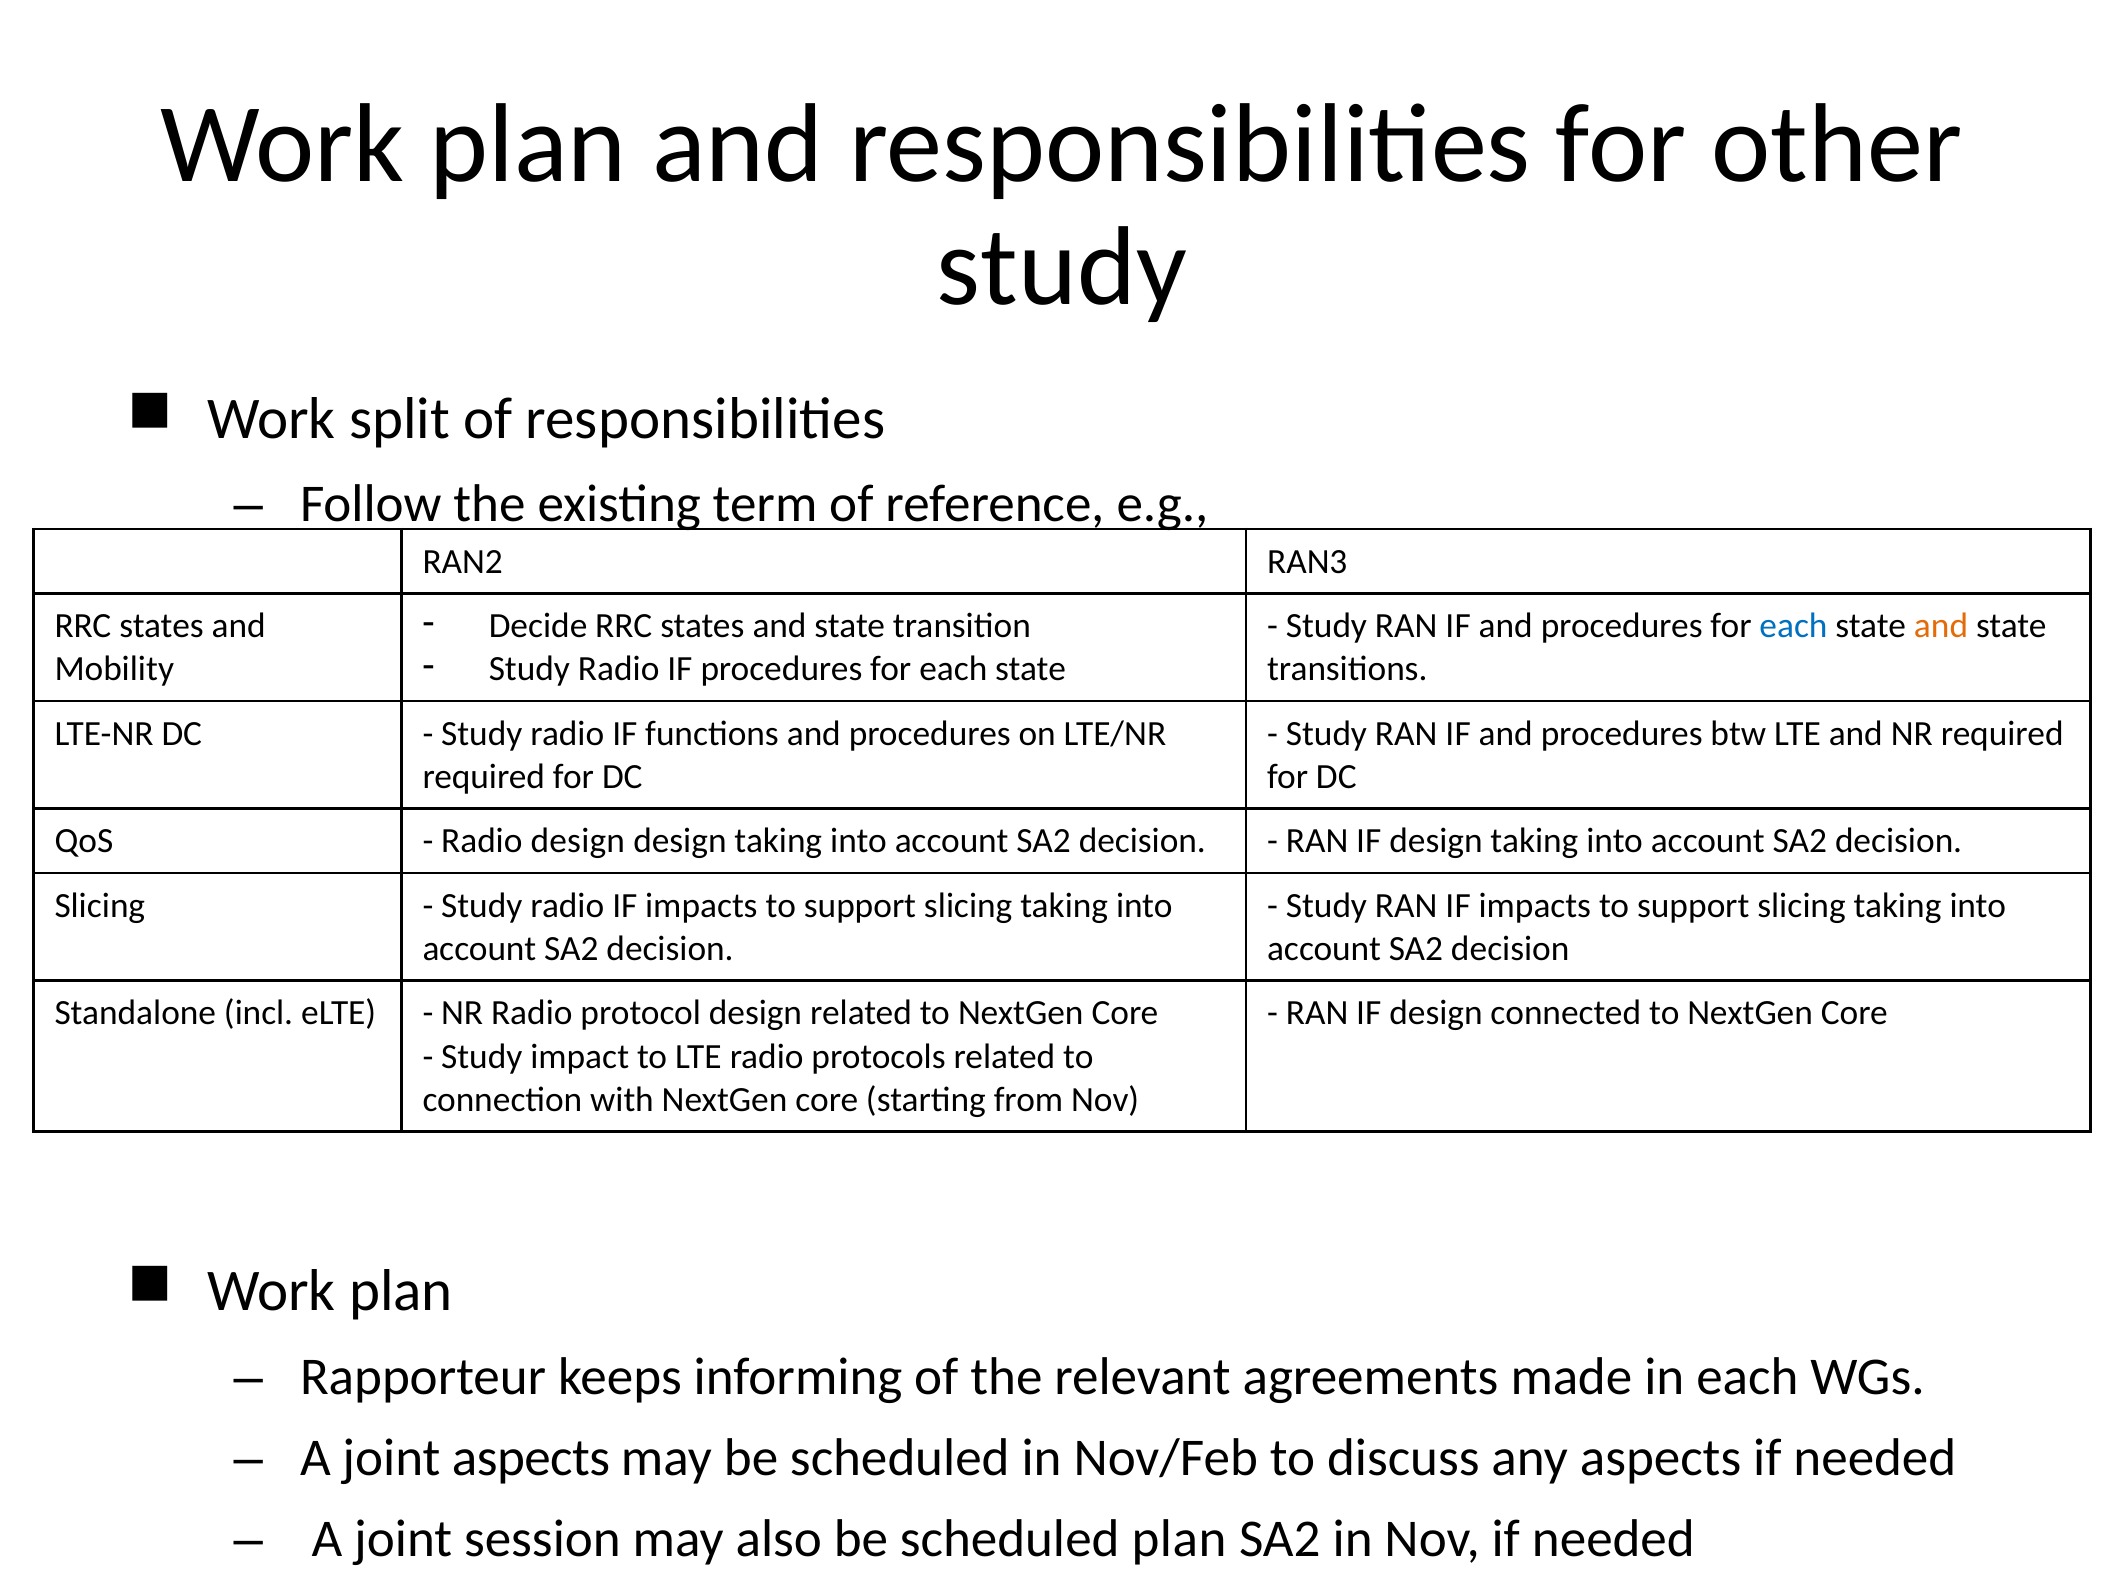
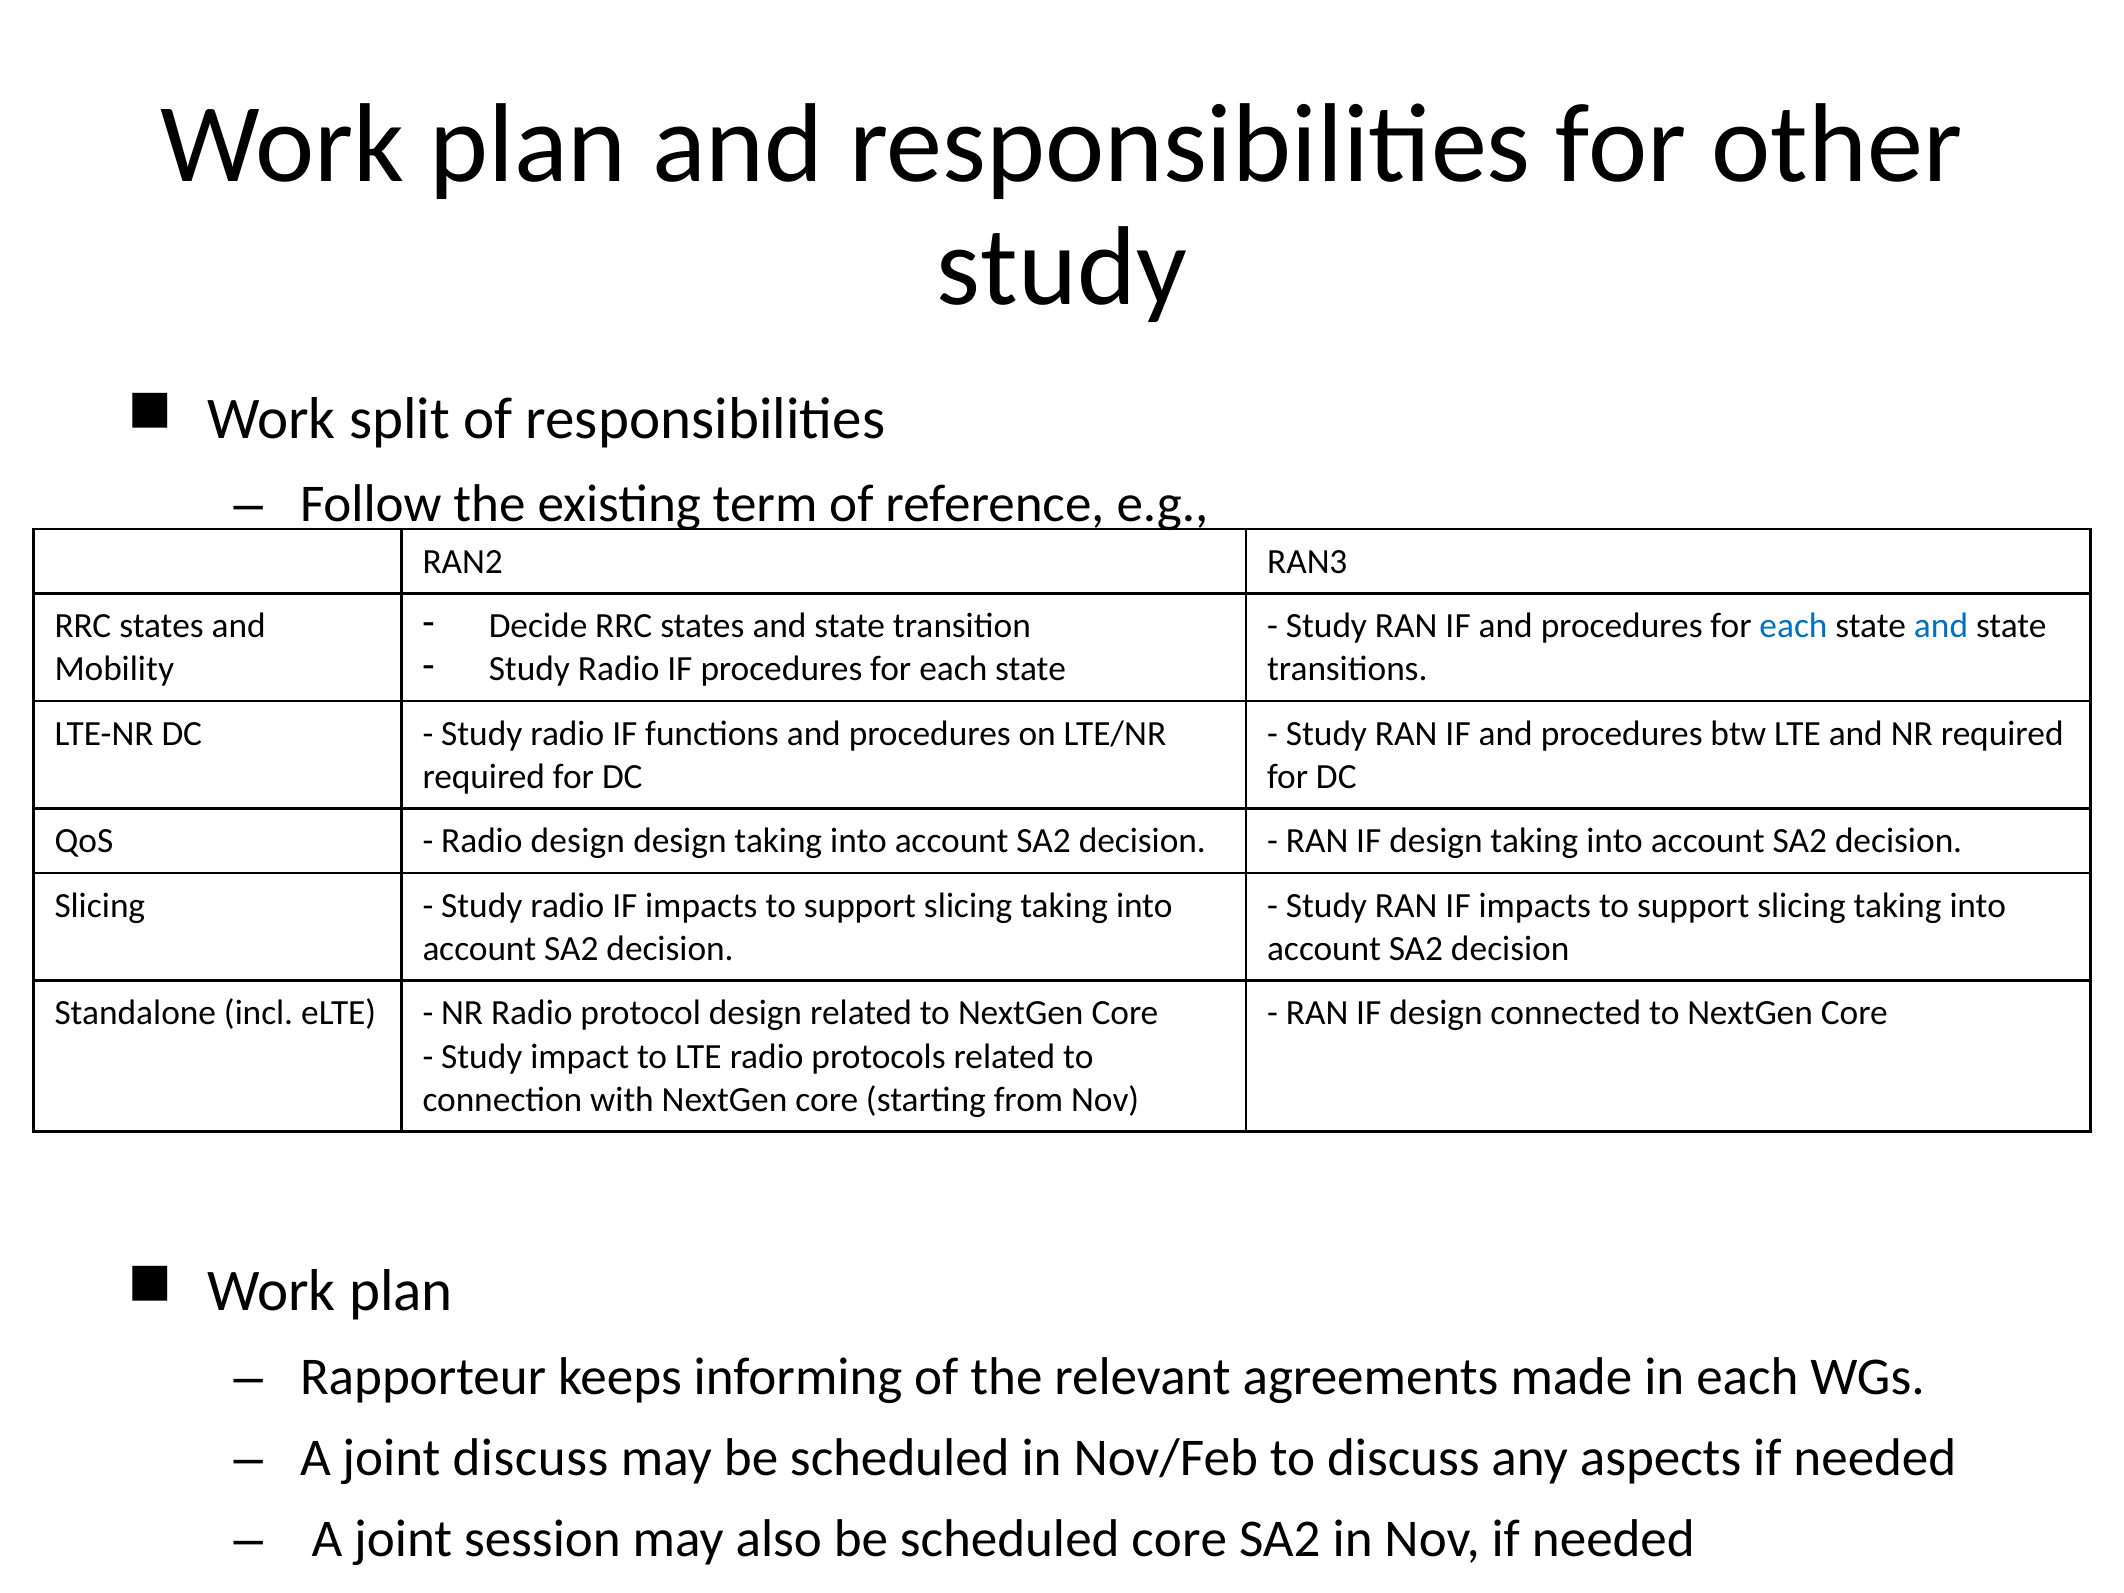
and at (1941, 626) colour: orange -> blue
joint aspects: aspects -> discuss
scheduled plan: plan -> core
